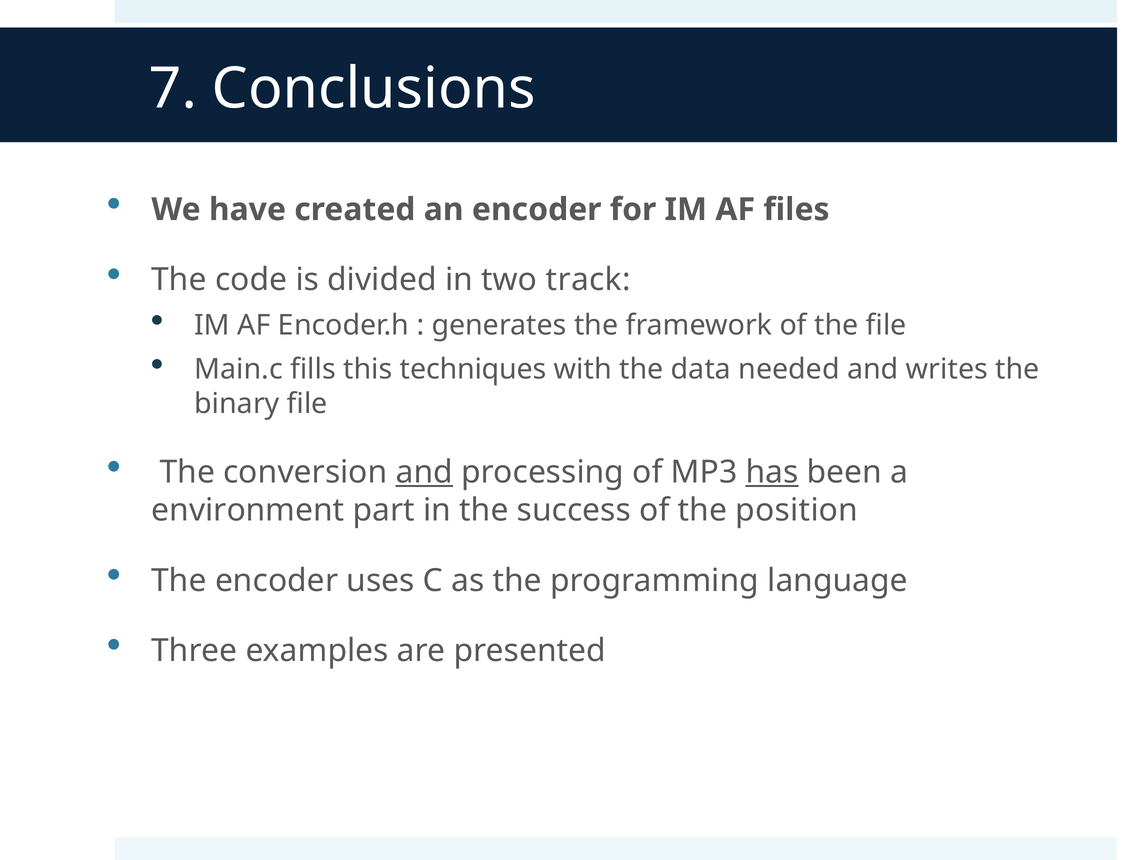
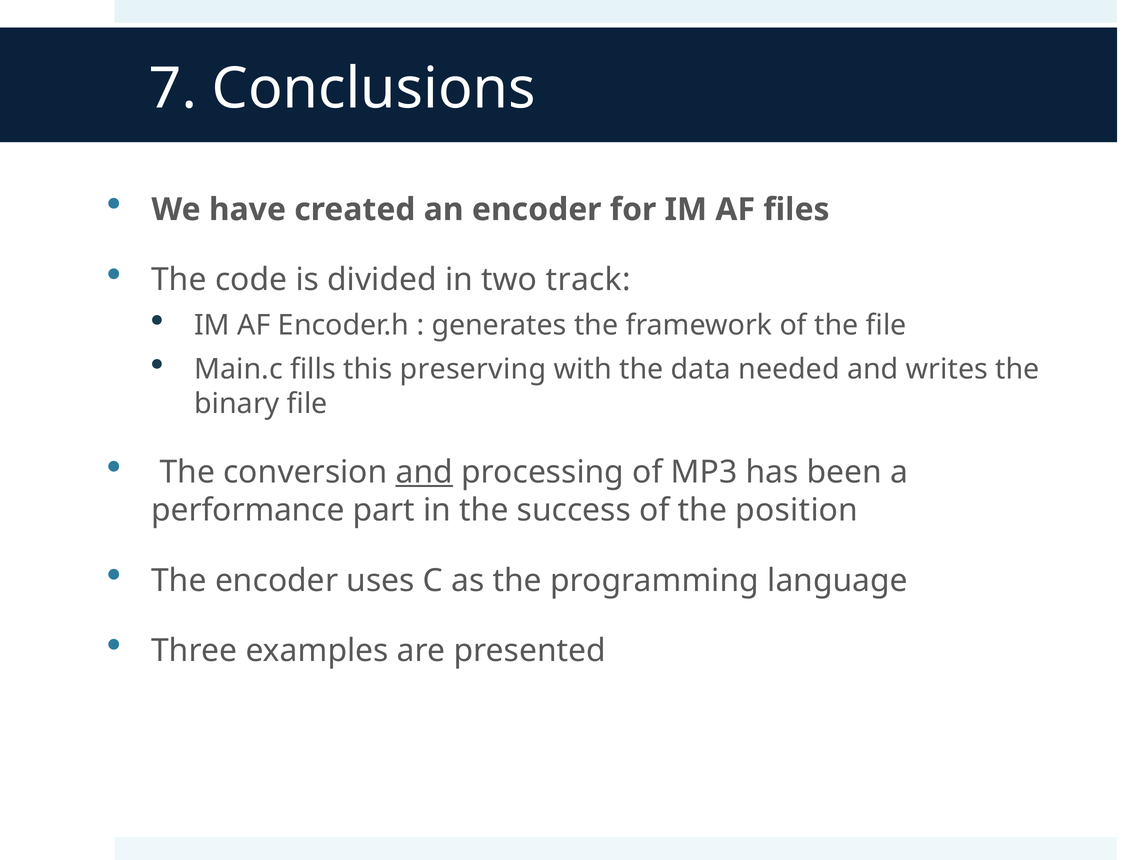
techniques: techniques -> preserving
has underline: present -> none
environment: environment -> performance
